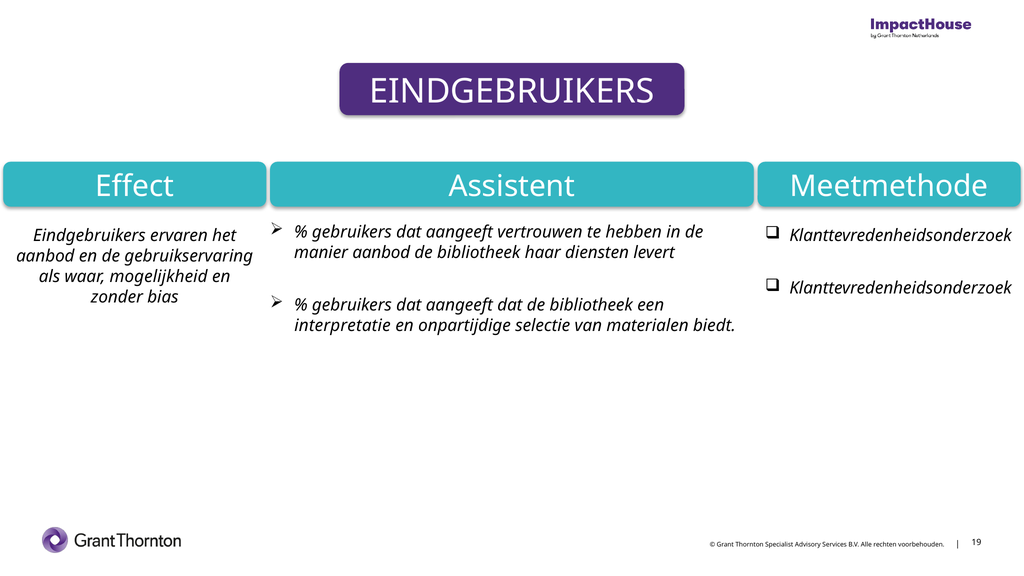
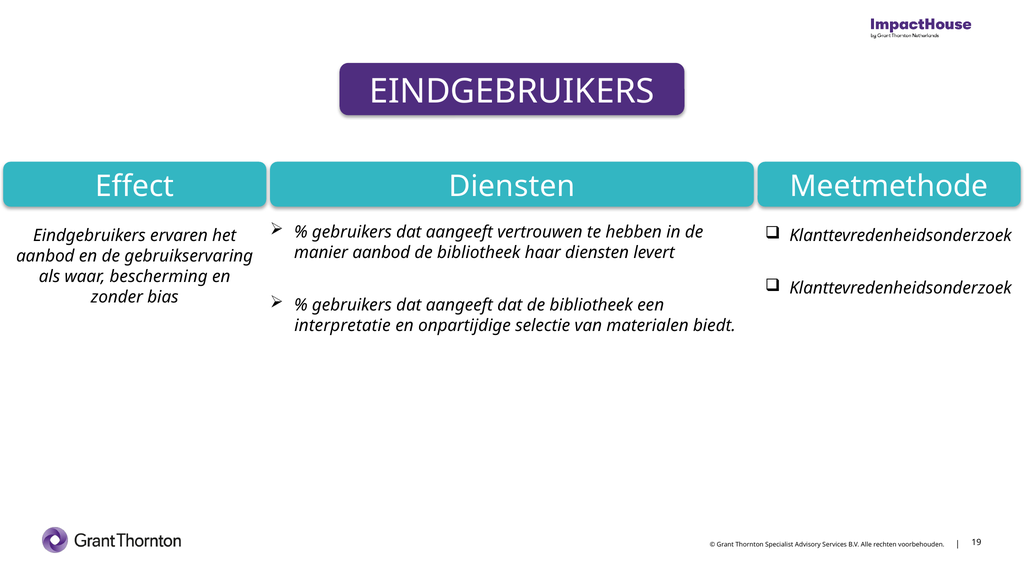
Effect Assistent: Assistent -> Diensten
mogelijkheid: mogelijkheid -> bescherming
